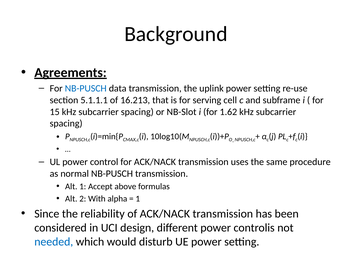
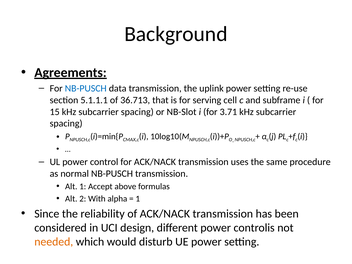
16.213: 16.213 -> 36.713
1.62: 1.62 -> 3.71
needed colour: blue -> orange
